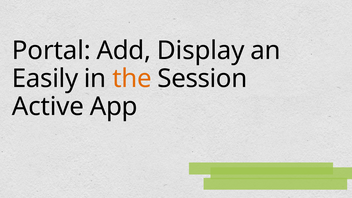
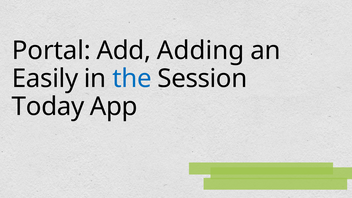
Display: Display -> Adding
the colour: orange -> blue
Active: Active -> Today
